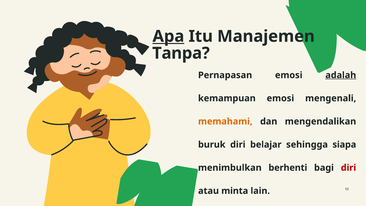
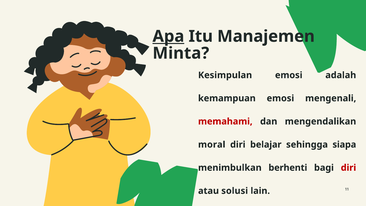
Tanpa: Tanpa -> Minta
Pernapasan: Pernapasan -> Kesimpulan
adalah underline: present -> none
memahami colour: orange -> red
buruk: buruk -> moral
minta: minta -> solusi
